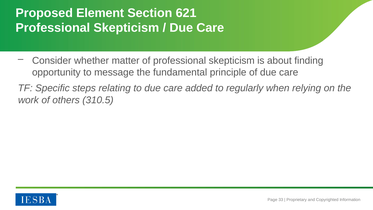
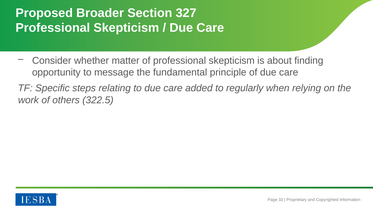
Element: Element -> Broader
621: 621 -> 327
310.5: 310.5 -> 322.5
